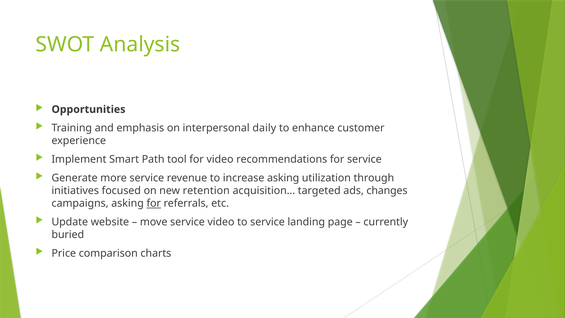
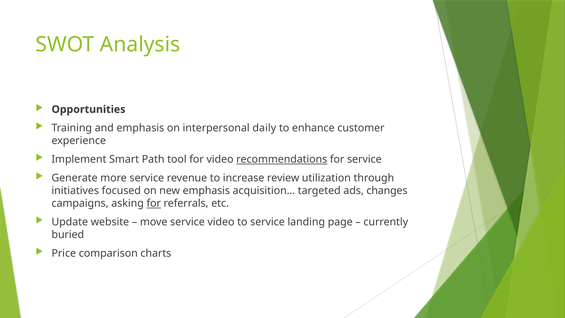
recommendations underline: none -> present
increase asking: asking -> review
new retention: retention -> emphasis
